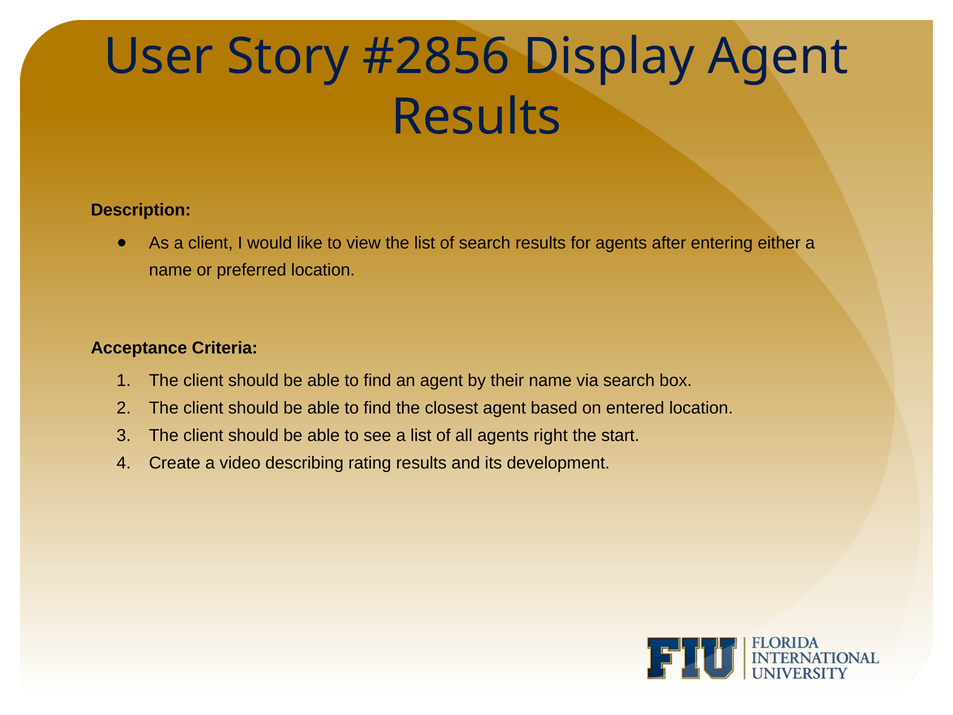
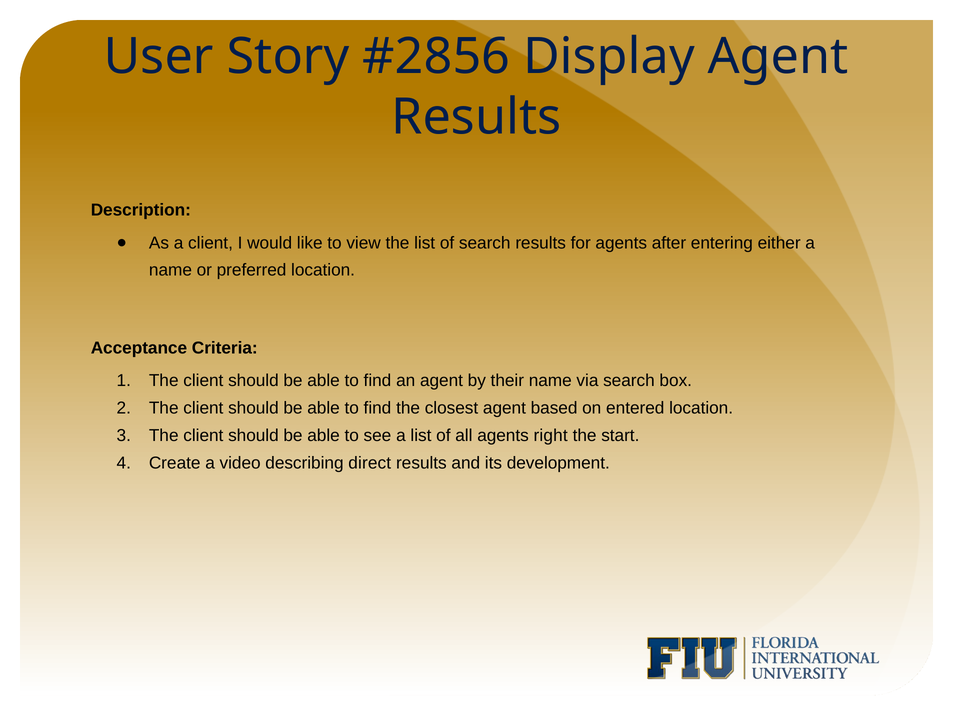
rating: rating -> direct
